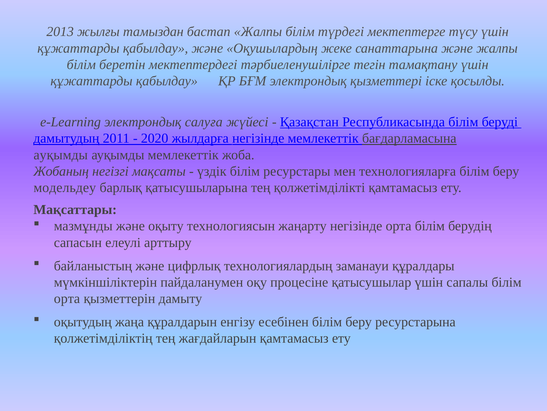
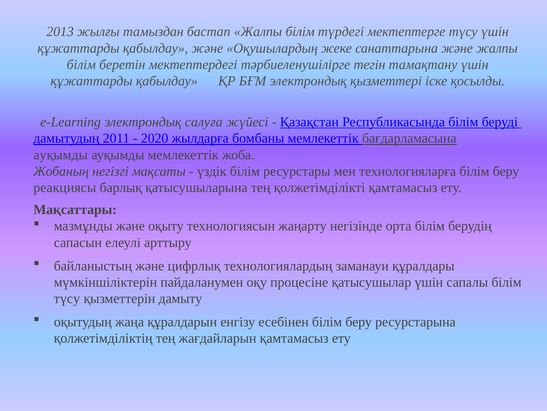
жылдарға негізінде: негізінде -> бомбаны
модельдеу: модельдеу -> реакциясы
орта at (67, 298): орта -> түсу
